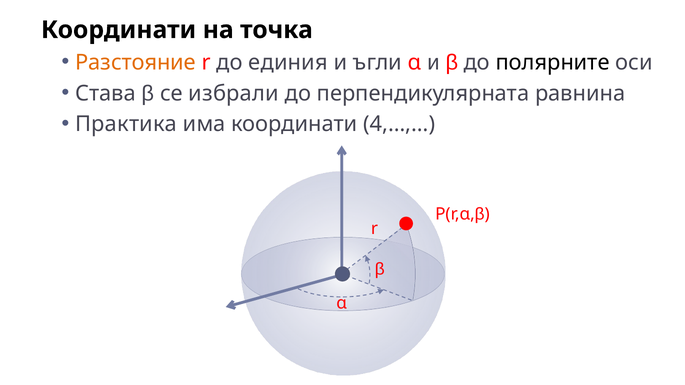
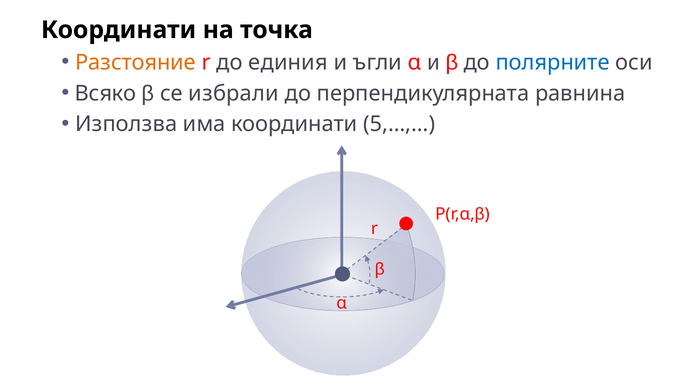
полярните colour: black -> blue
Става: Става -> Всяко
Практика: Практика -> Използва
4,…,…: 4,…,… -> 5,…,…
